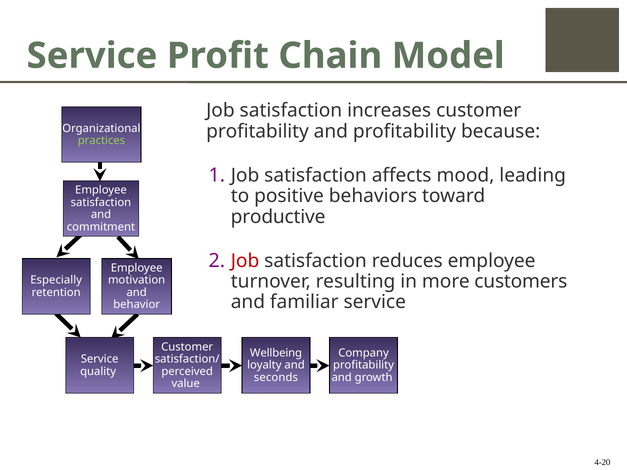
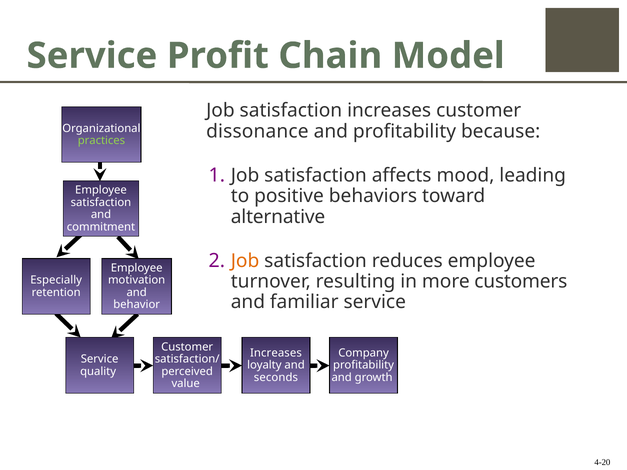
profitability at (257, 131): profitability -> dissonance
productive: productive -> alternative
Job at (245, 261) colour: red -> orange
Wellbeing at (276, 353): Wellbeing -> Increases
